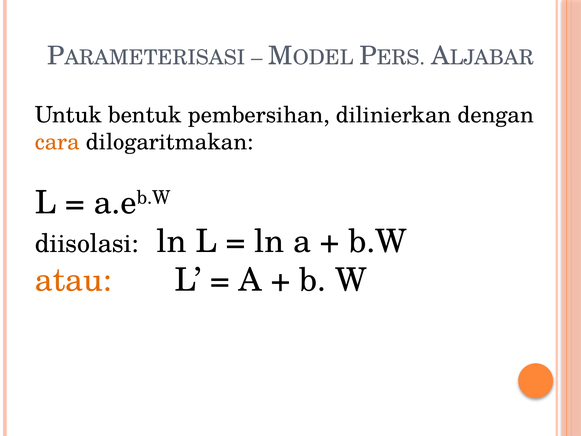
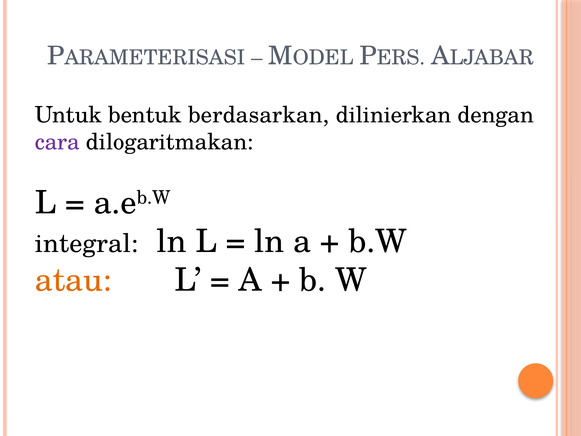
pembersihan: pembersihan -> berdasarkan
cara colour: orange -> purple
diisolasi: diisolasi -> integral
